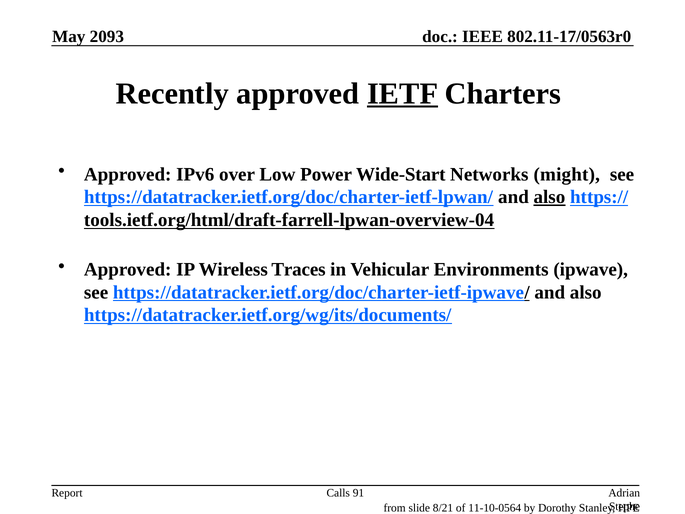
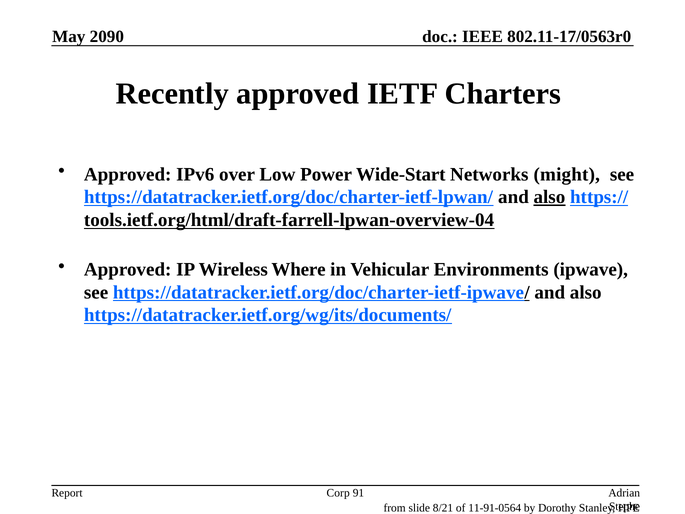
2093: 2093 -> 2090
IETF underline: present -> none
Traces: Traces -> Where
Calls: Calls -> Corp
11-10-0564: 11-10-0564 -> 11-91-0564
